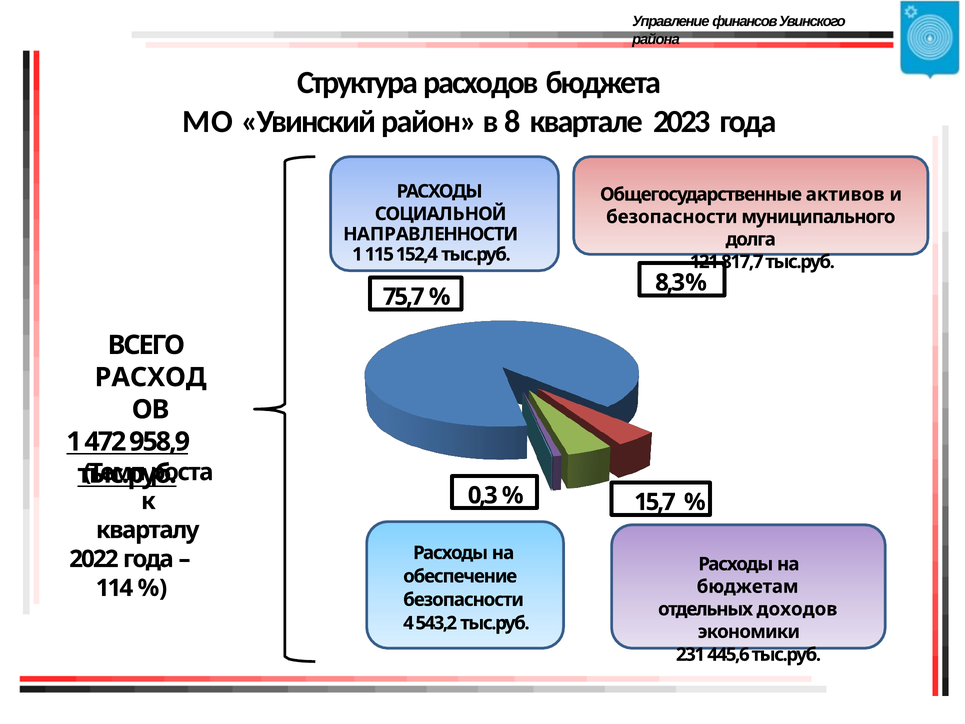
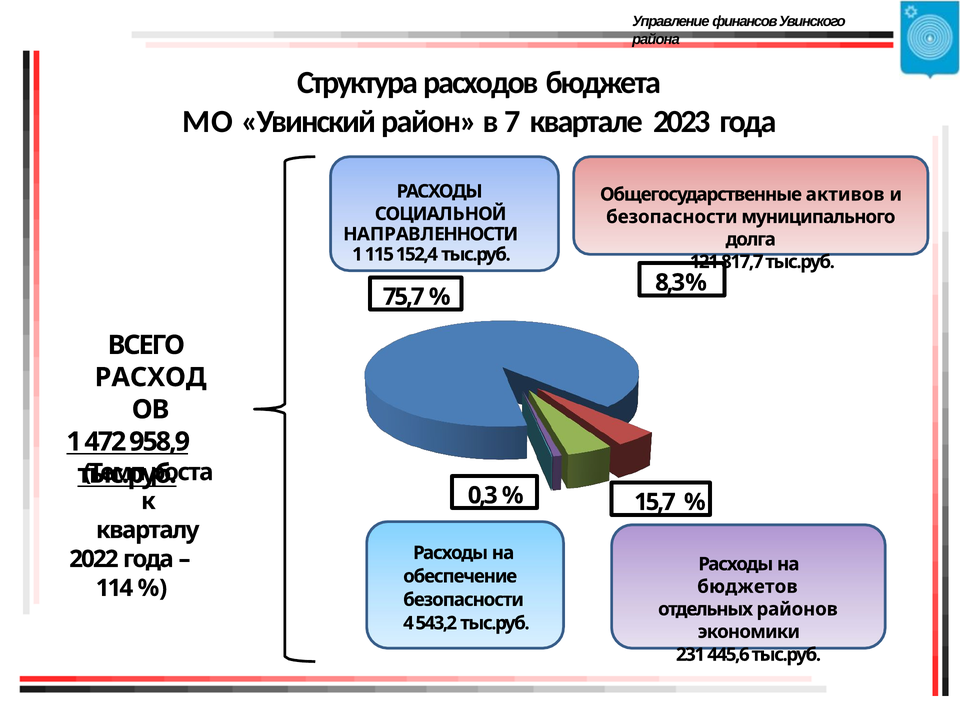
8: 8 -> 7
бюджетам: бюджетам -> бюджетов
доходов: доходов -> районов
